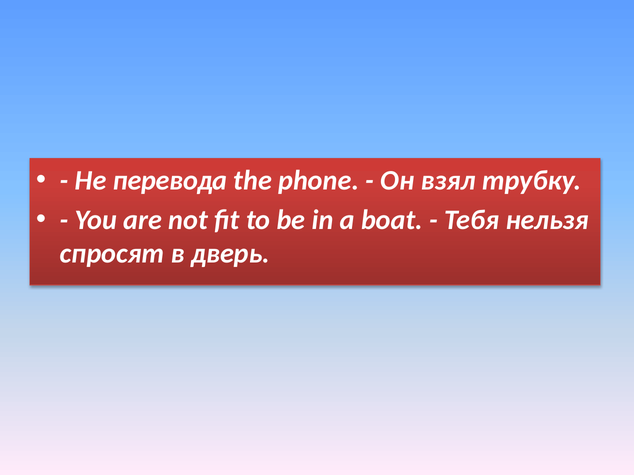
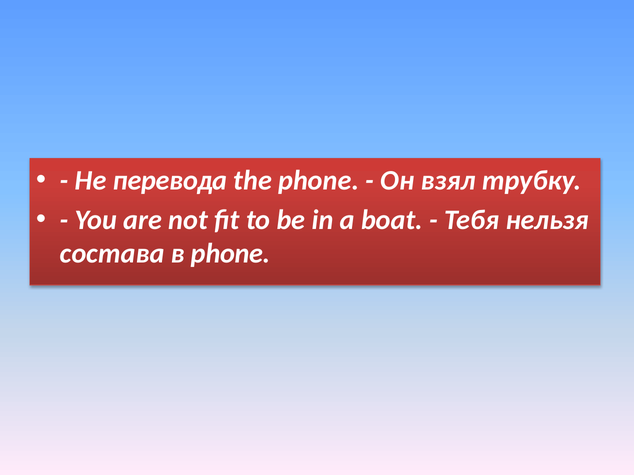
спросят: спросят -> состава
в дверь: дверь -> phone
